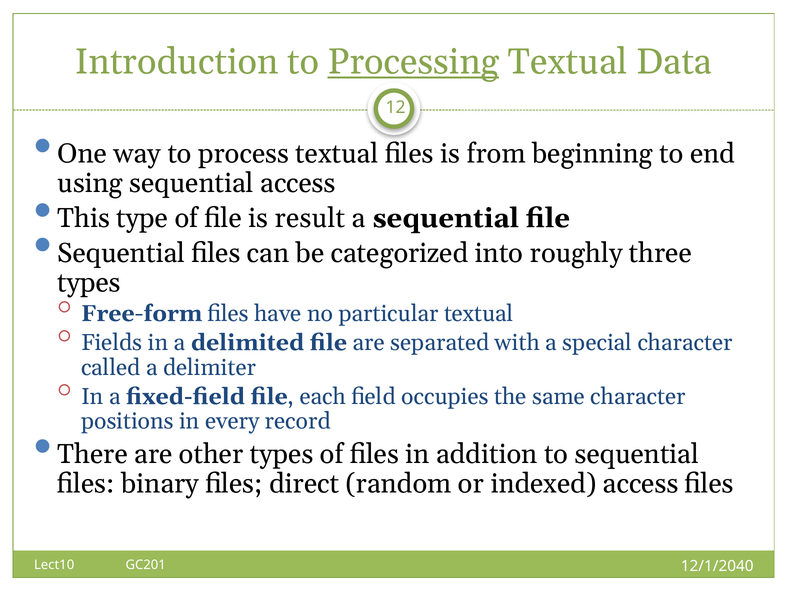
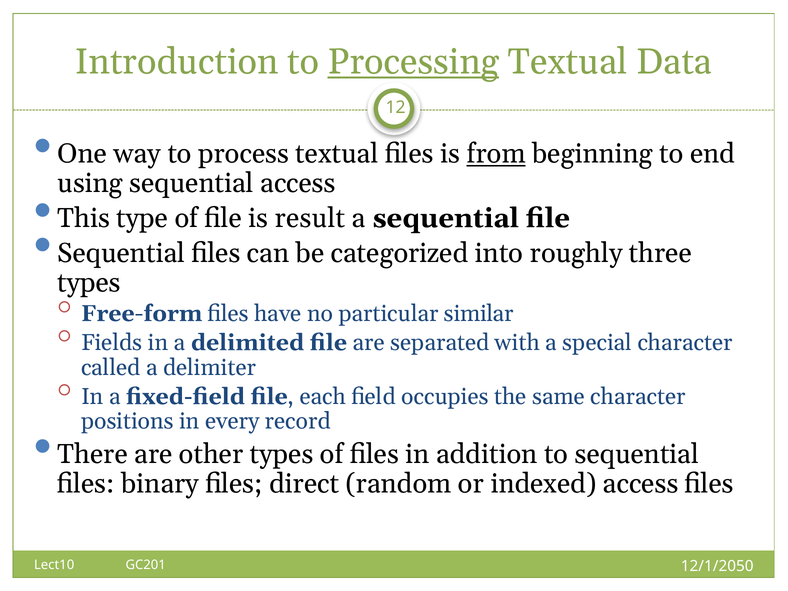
from underline: none -> present
particular textual: textual -> similar
12/1/2040: 12/1/2040 -> 12/1/2050
